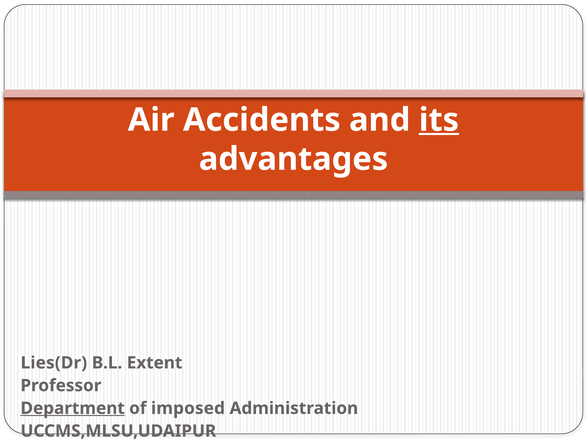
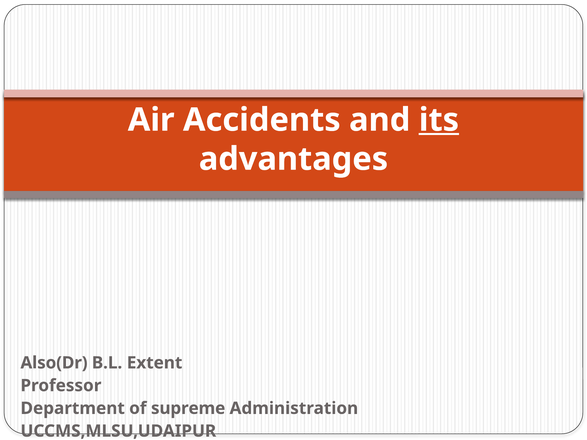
Lies(Dr: Lies(Dr -> Also(Dr
Department underline: present -> none
imposed: imposed -> supreme
